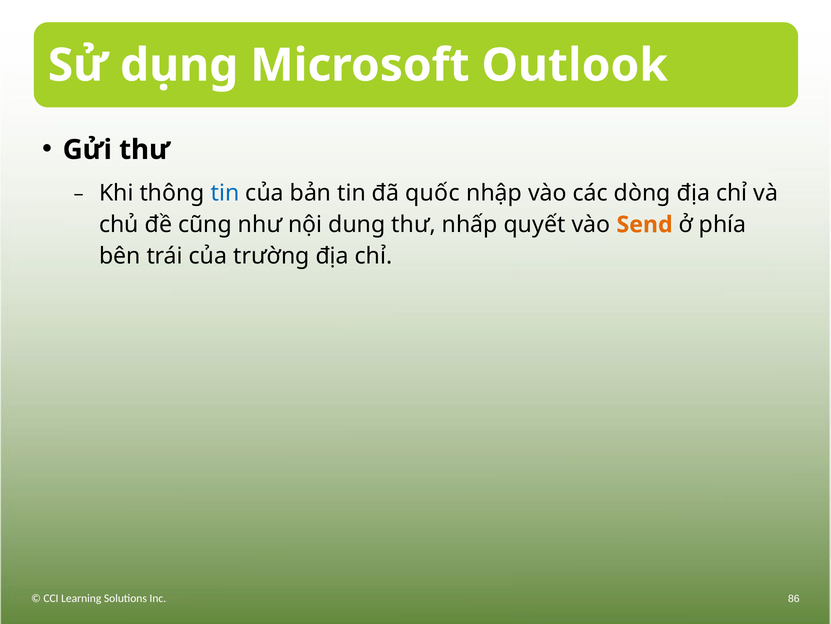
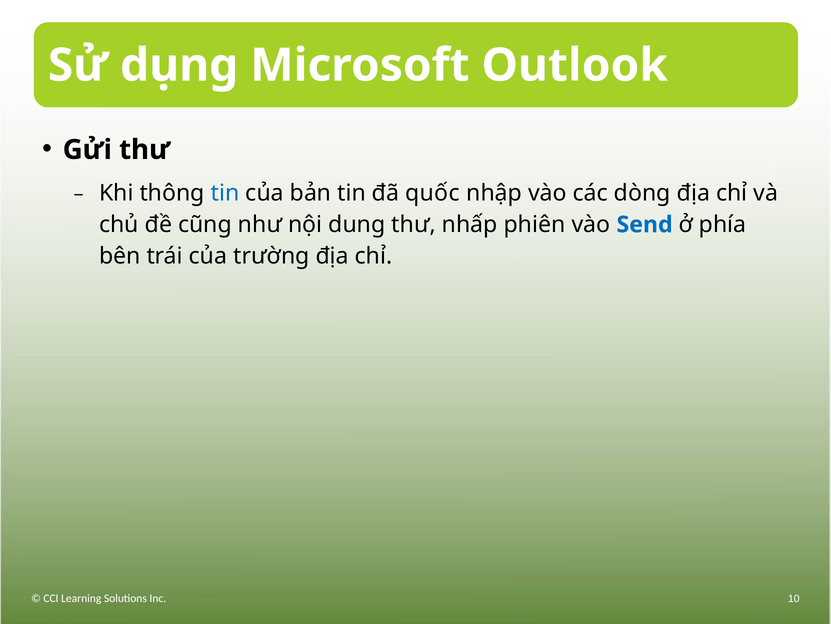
quyết: quyết -> phiên
Send colour: orange -> blue
86: 86 -> 10
